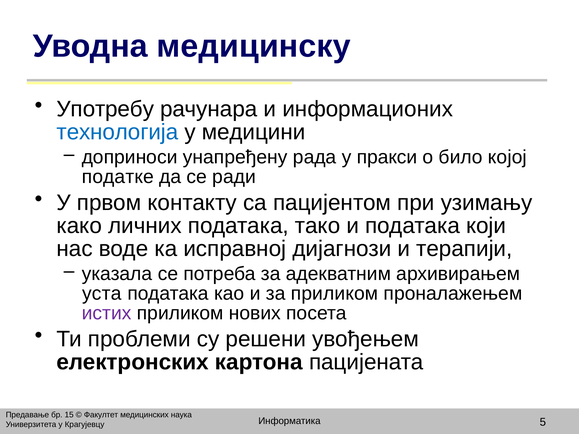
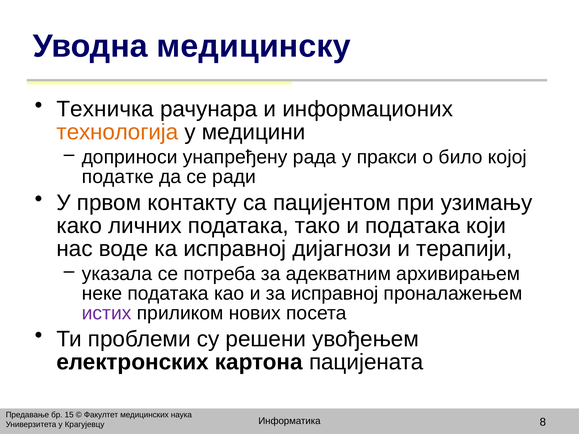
Употребу: Употребу -> Техничка
технологија colour: blue -> orange
уста: уста -> неке
за приликом: приликом -> исправној
5: 5 -> 8
